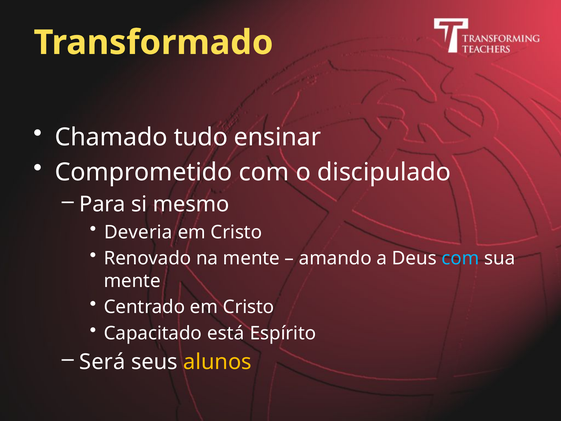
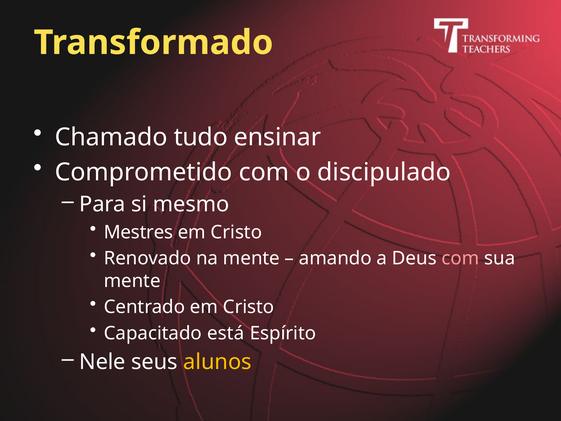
Deveria: Deveria -> Mestres
com at (460, 258) colour: light blue -> pink
Será: Será -> Nele
